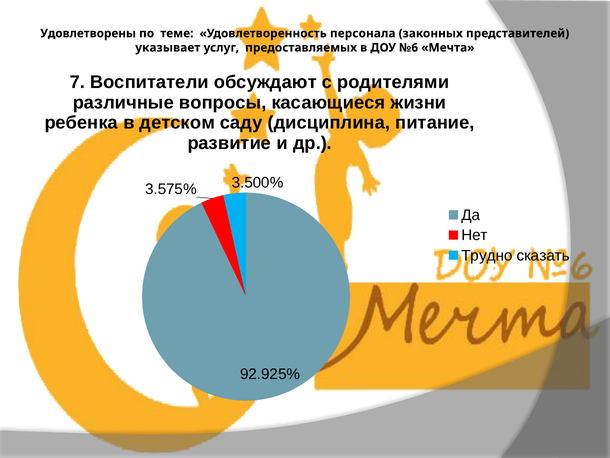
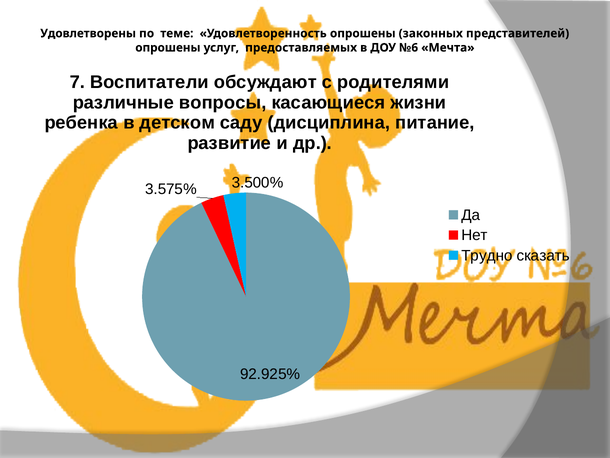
Удовлетворенность персонала: персонала -> опрошены
указывает at (168, 48): указывает -> опрошены
